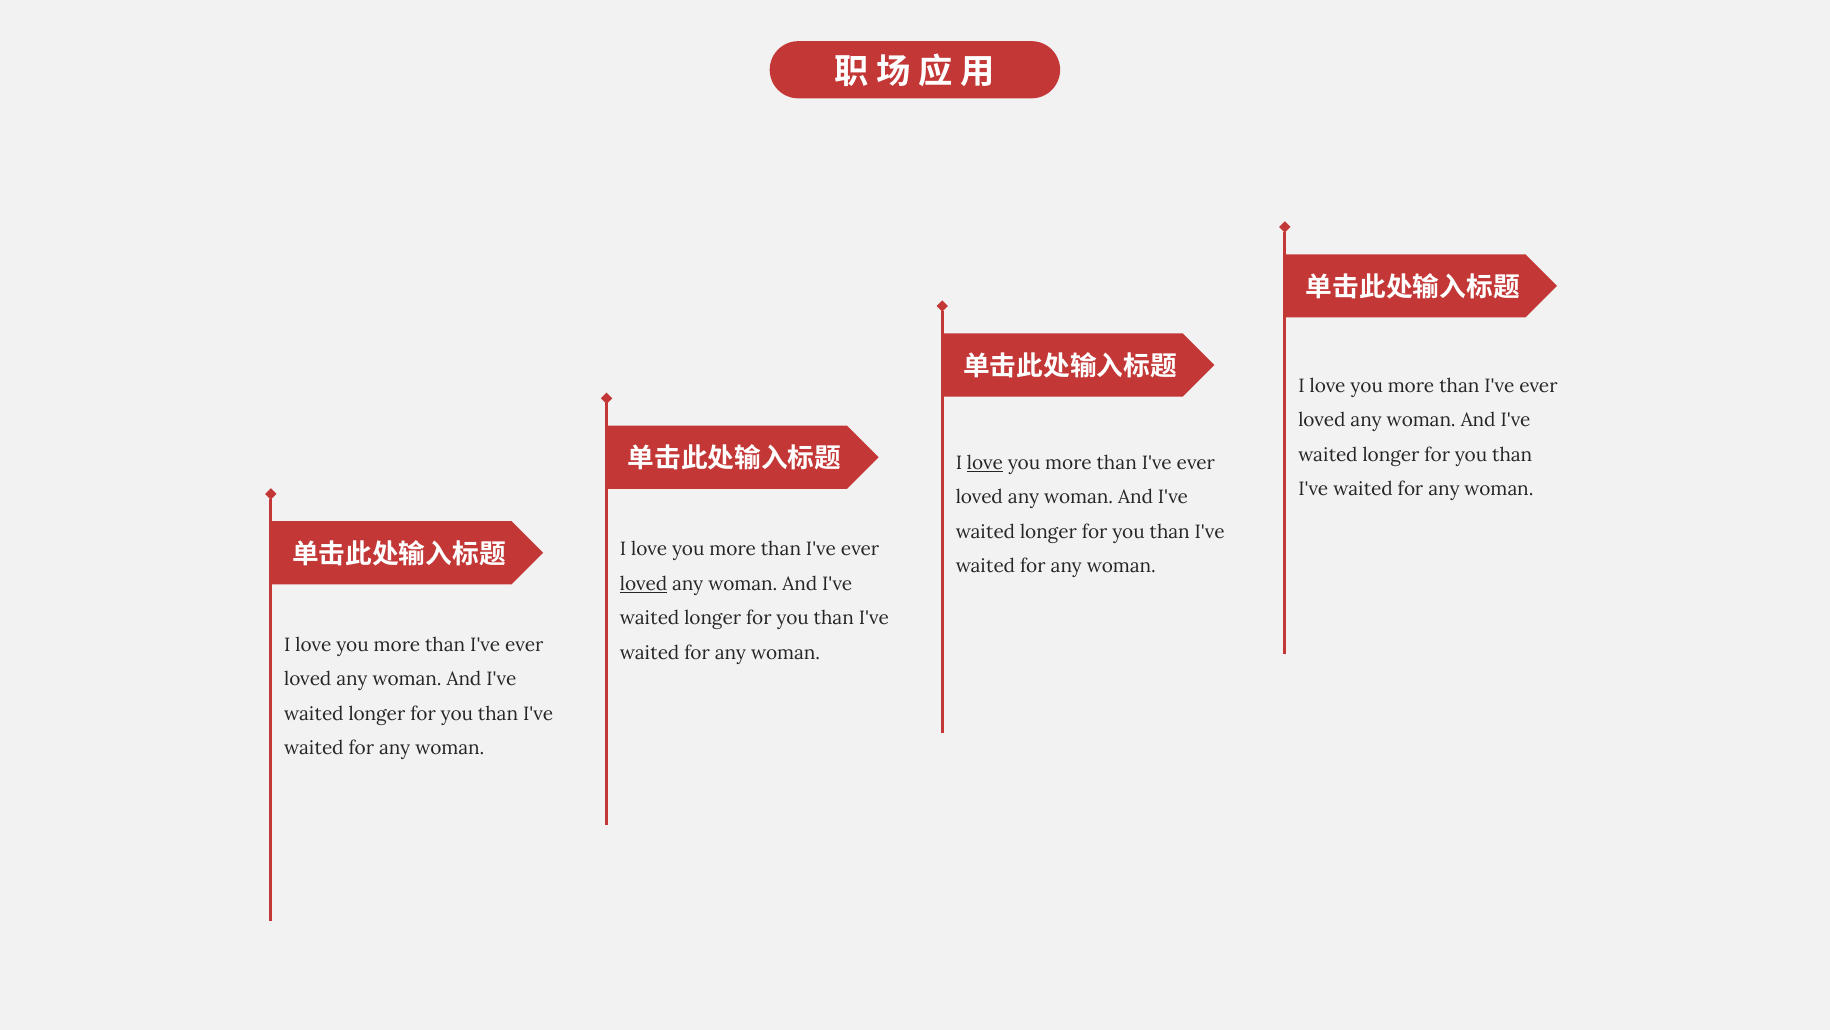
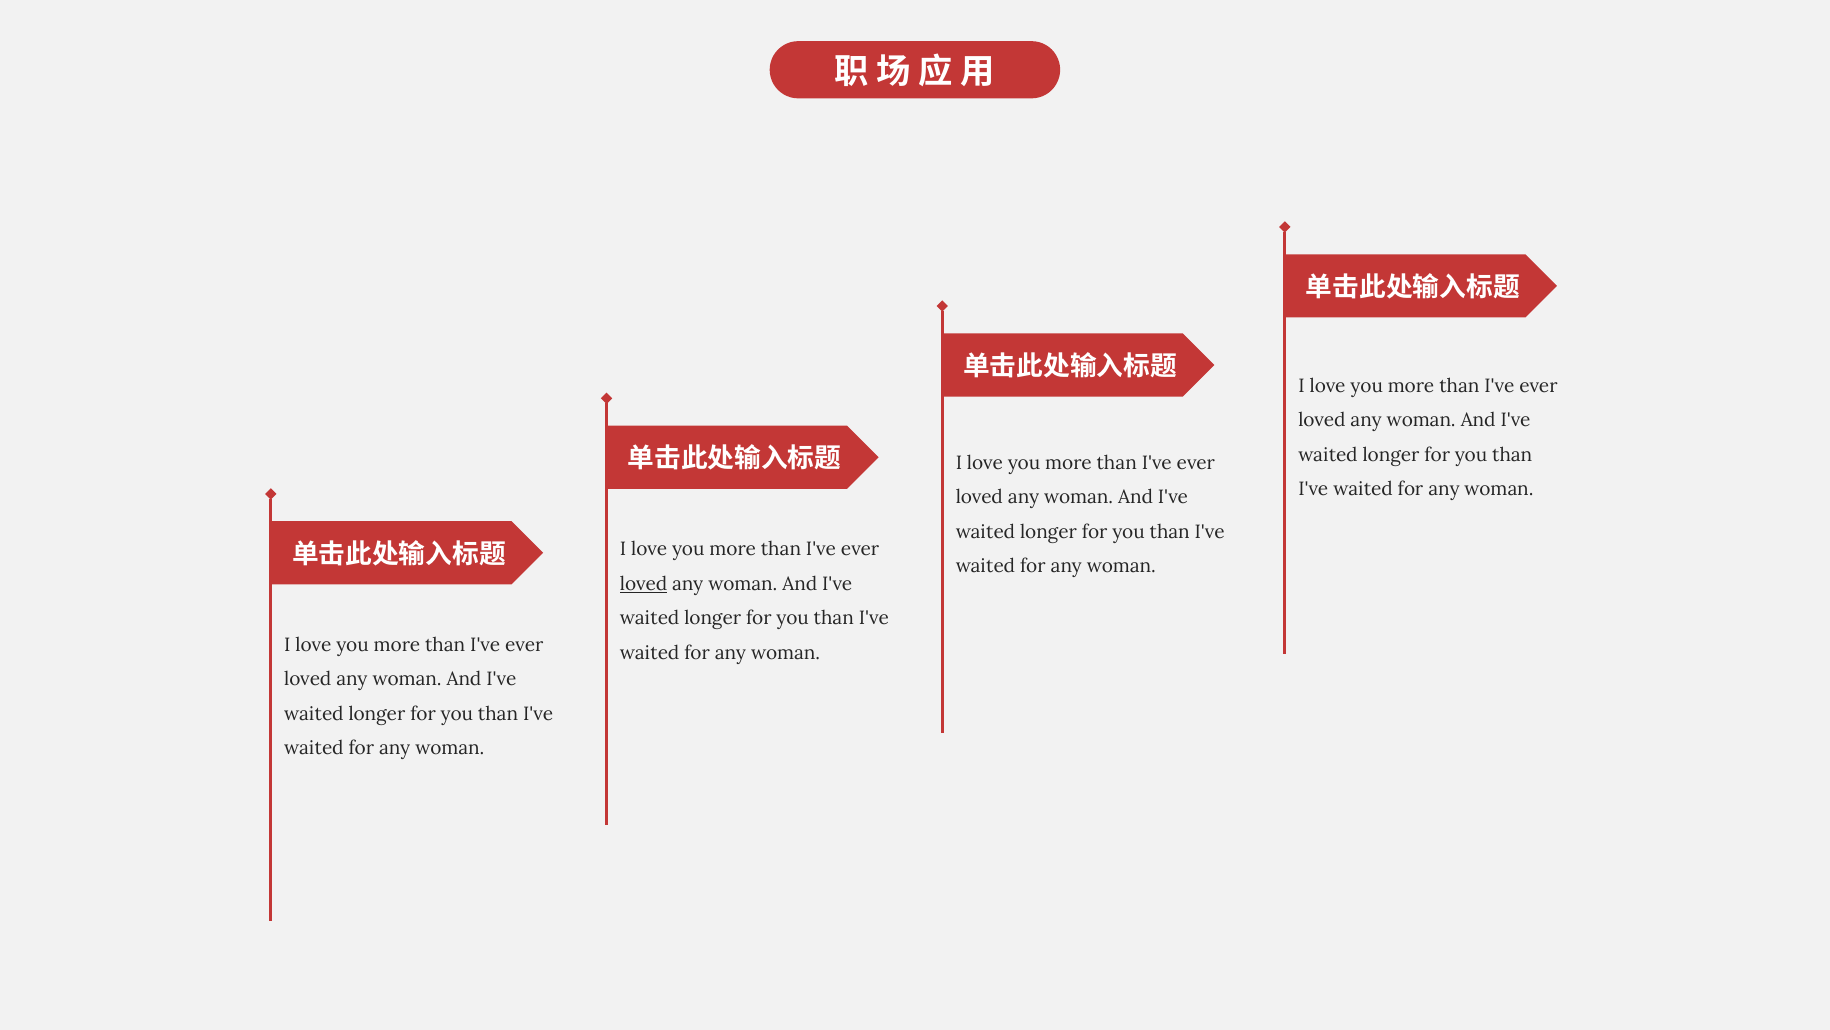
love at (985, 463) underline: present -> none
